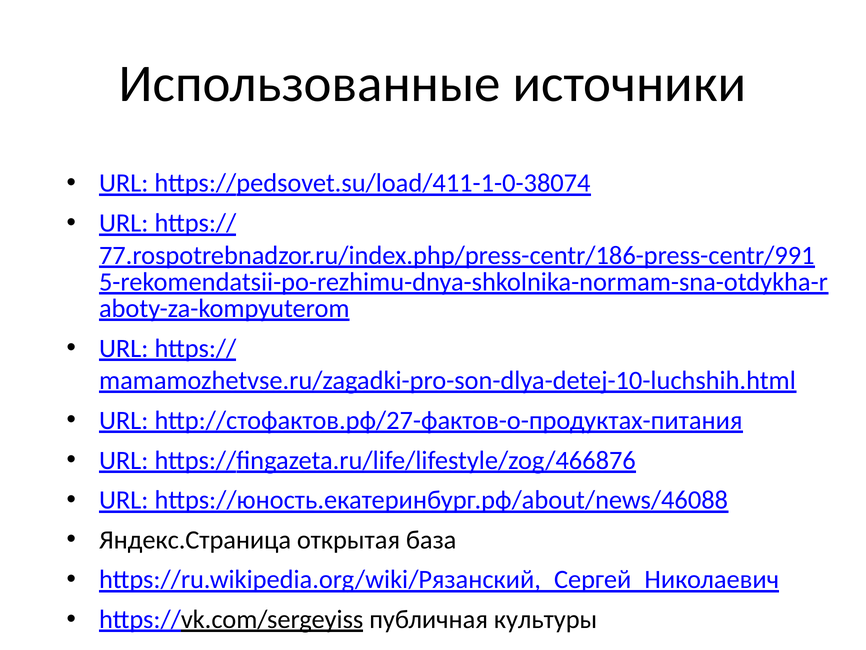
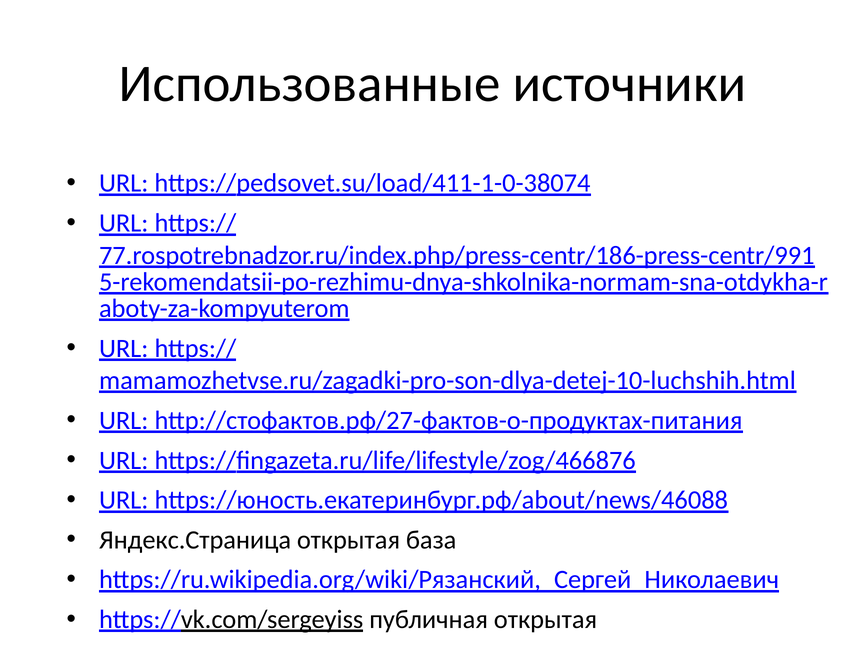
публичная культуры: культуры -> открытая
